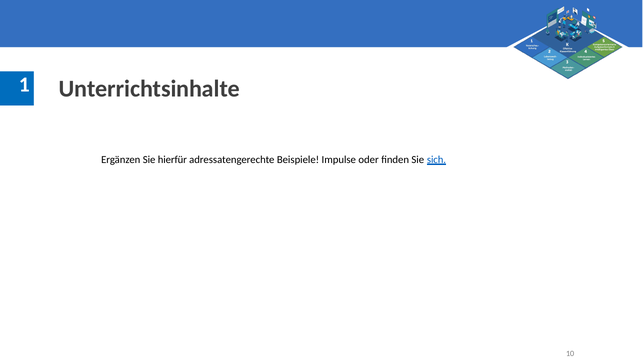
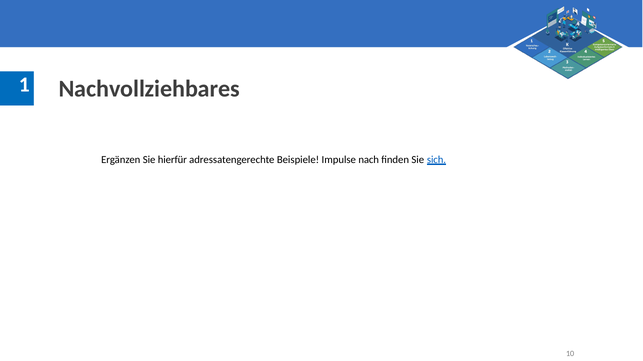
Unterrichtsinhalte: Unterrichtsinhalte -> Nachvollziehbares
oder: oder -> nach
